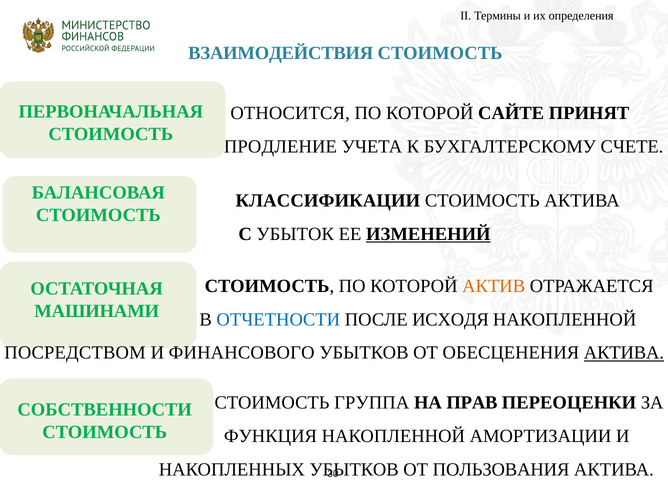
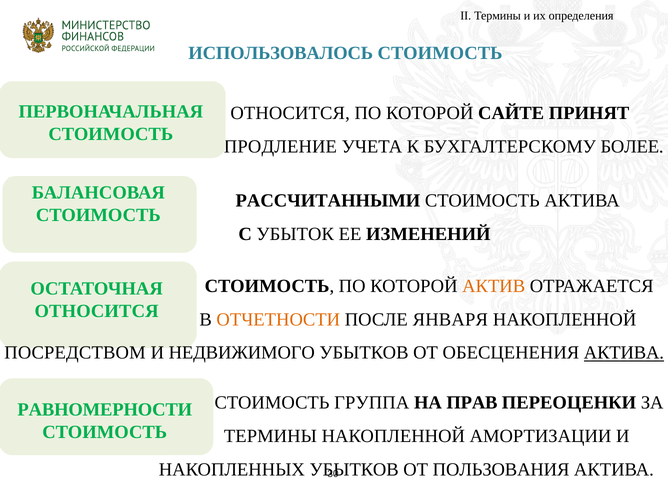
ВЗАИМОДЕЙСТВИЯ: ВЗАИМОДЕЙСТВИЯ -> ИСПОЛЬЗОВАЛОСЬ
СЧЕТЕ: СЧЕТЕ -> БОЛЕЕ
КЛАССИФИКАЦИИ: КЛАССИФИКАЦИИ -> РАССЧИТАННЫМИ
ИЗМЕНЕНИЙ underline: present -> none
МАШИНАМИ at (97, 311): МАШИНАМИ -> ОТНОСИТСЯ
ОТЧЕТНОСТИ colour: blue -> orange
ИСХОДЯ: ИСХОДЯ -> ЯНВАРЯ
ФИНАНСОВОГО: ФИНАНСОВОГО -> НЕДВИЖИМОГО
СОБСТВЕННОСТИ: СОБСТВЕННОСТИ -> РАВНОМЕРНОСТИ
ФУНКЦИЯ at (270, 436): ФУНКЦИЯ -> ТЕРМИНЫ
